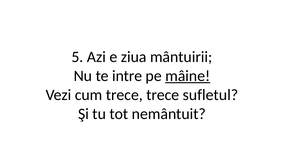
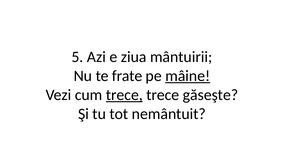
intre: intre -> frate
trece at (124, 95) underline: none -> present
sufletul: sufletul -> găseşte
